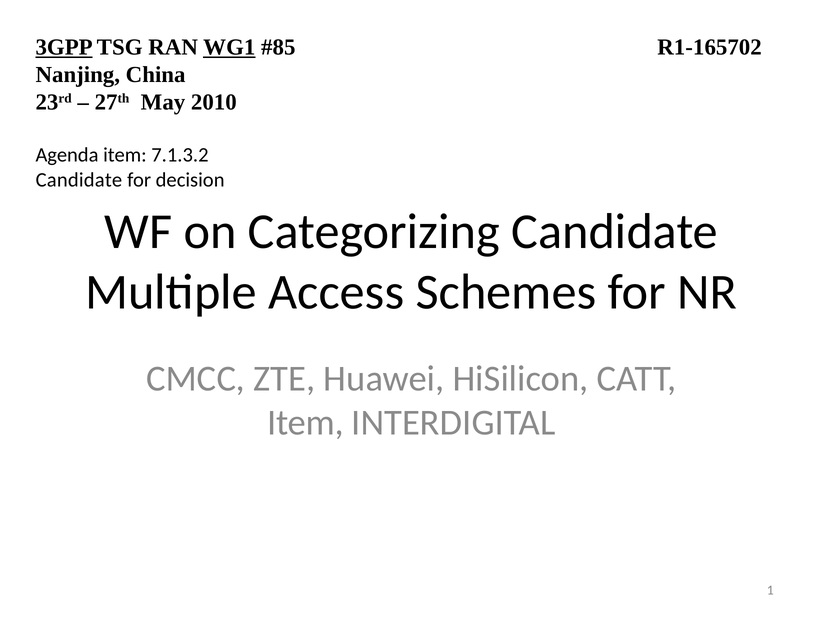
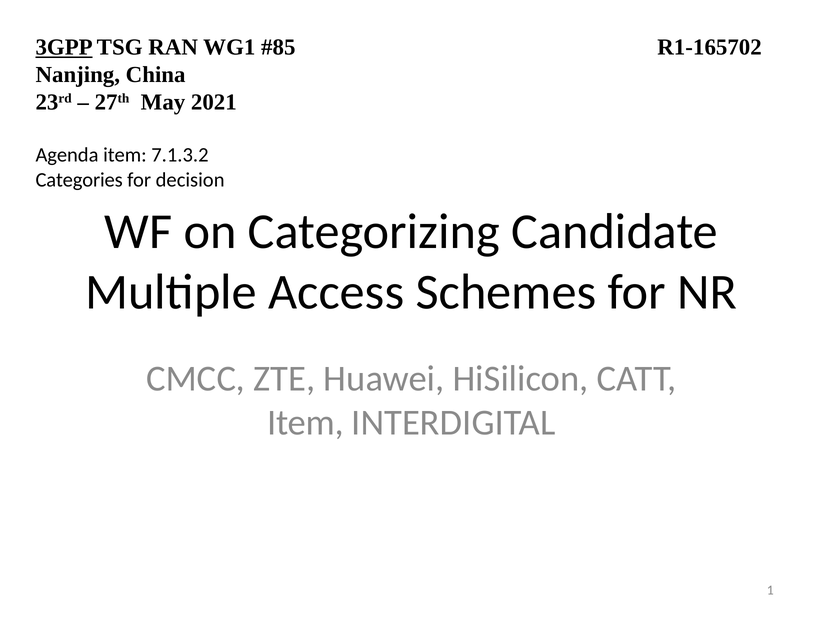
WG1 underline: present -> none
2010: 2010 -> 2021
Candidate at (79, 180): Candidate -> Categories
